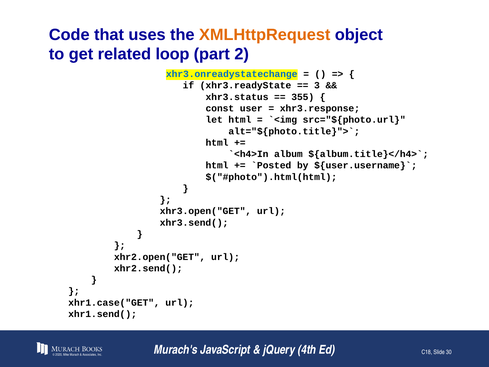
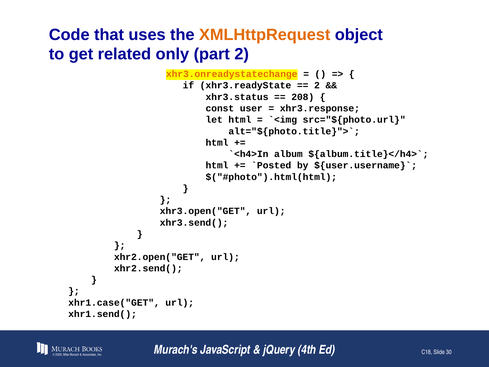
loop: loop -> only
xhr3.onreadystatechange colour: blue -> orange
3 at (317, 85): 3 -> 2
355: 355 -> 208
